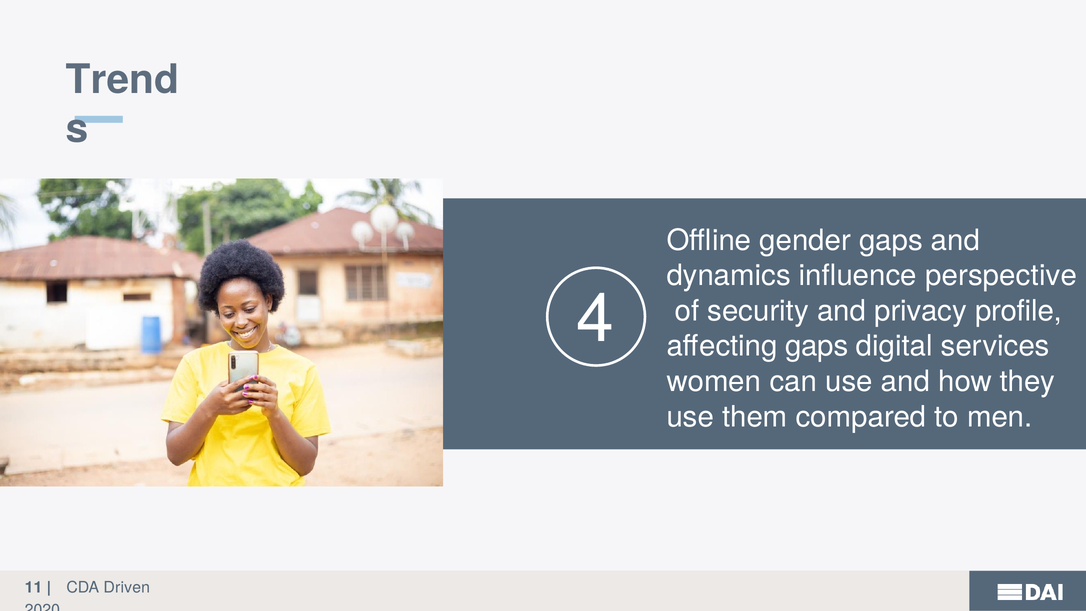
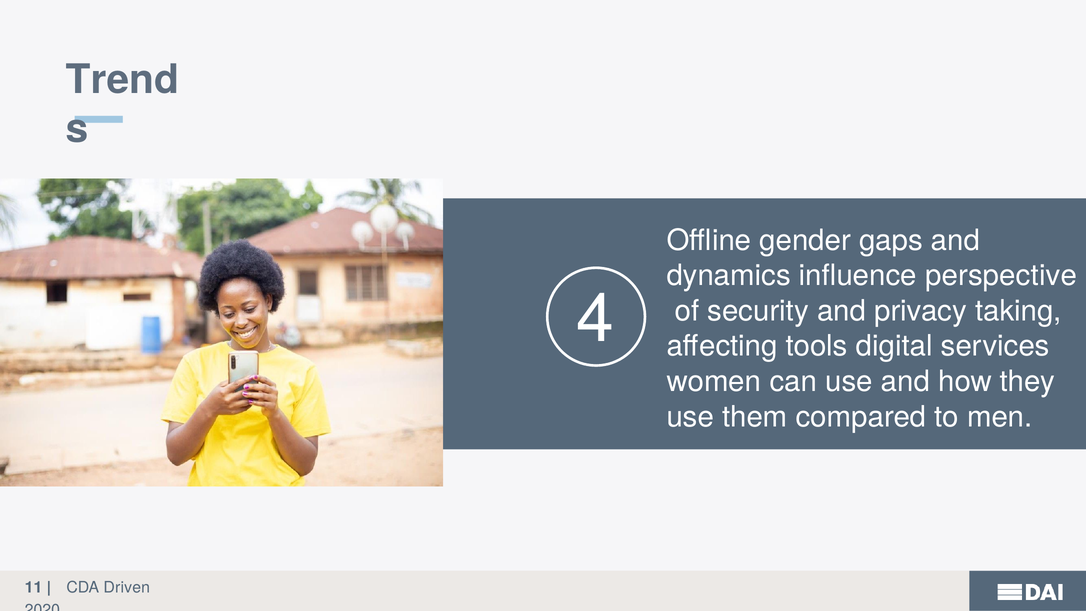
profile: profile -> taking
affecting gaps: gaps -> tools
